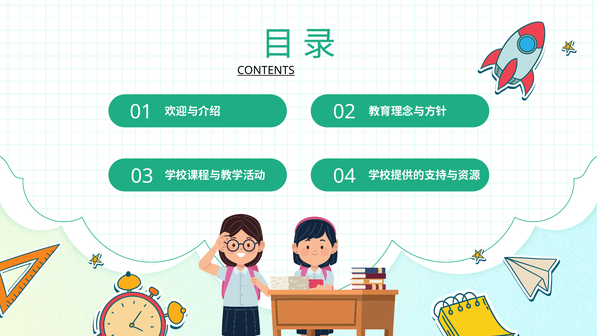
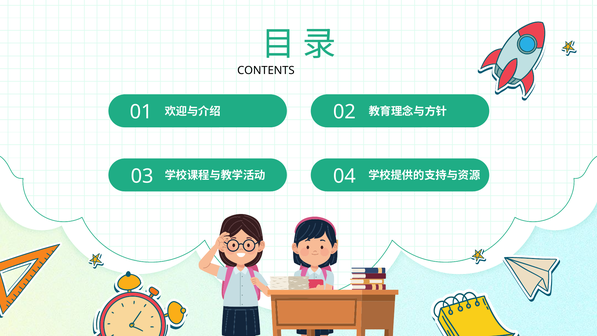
CONTENTS underline: present -> none
